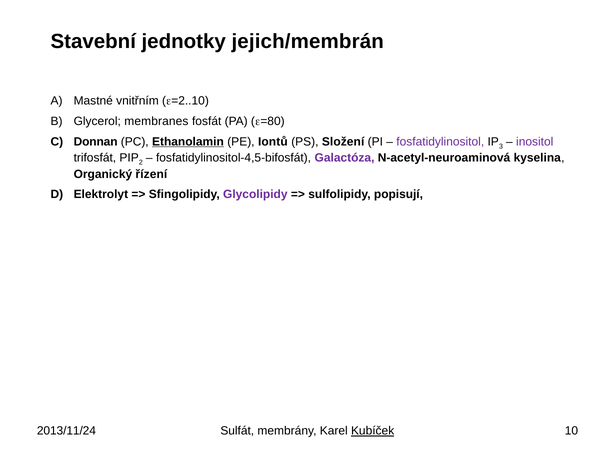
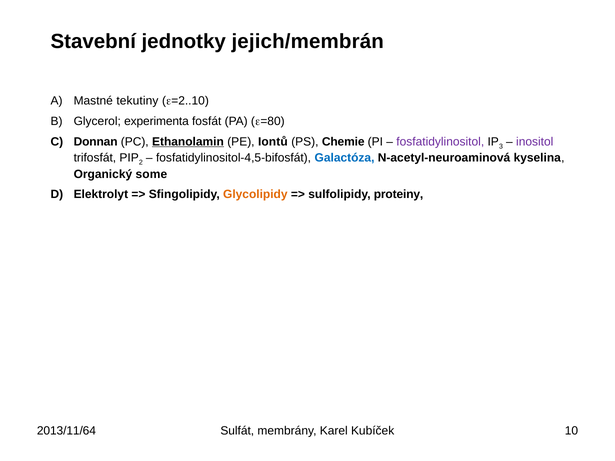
vnitřním: vnitřním -> tekutiny
membranes: membranes -> experimenta
Složení: Složení -> Chemie
Galactóza colour: purple -> blue
řízení: řízení -> some
Glycolipidy colour: purple -> orange
popisují: popisují -> proteiny
2013/11/24: 2013/11/24 -> 2013/11/64
Kubíček underline: present -> none
